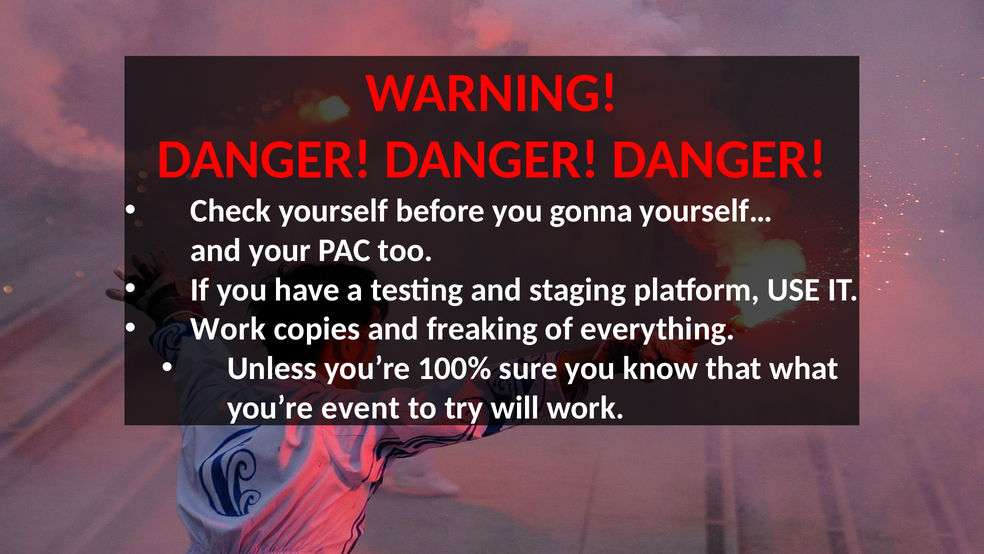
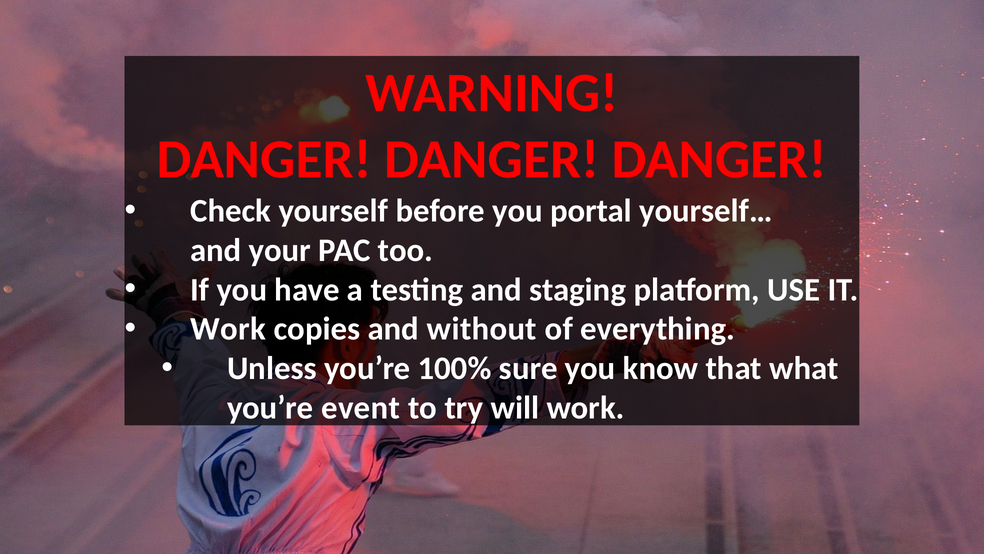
gonna: gonna -> portal
freaking: freaking -> without
